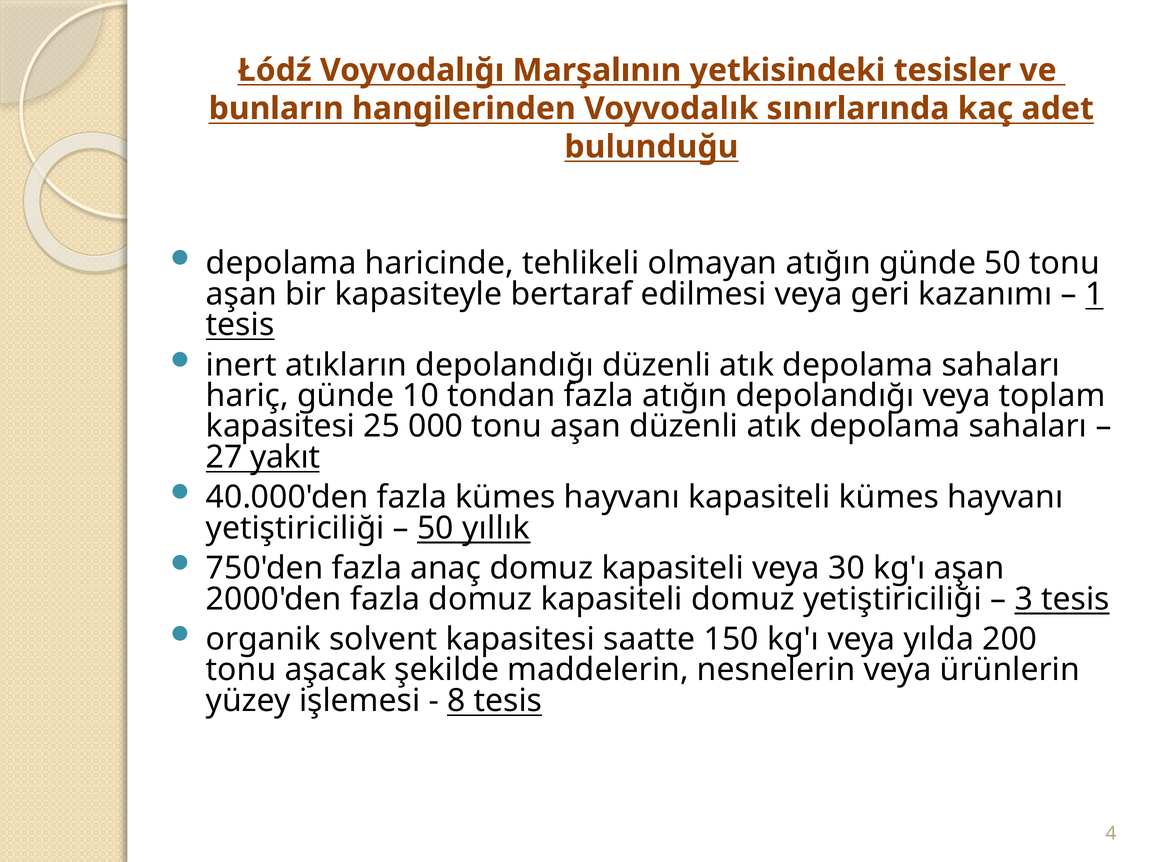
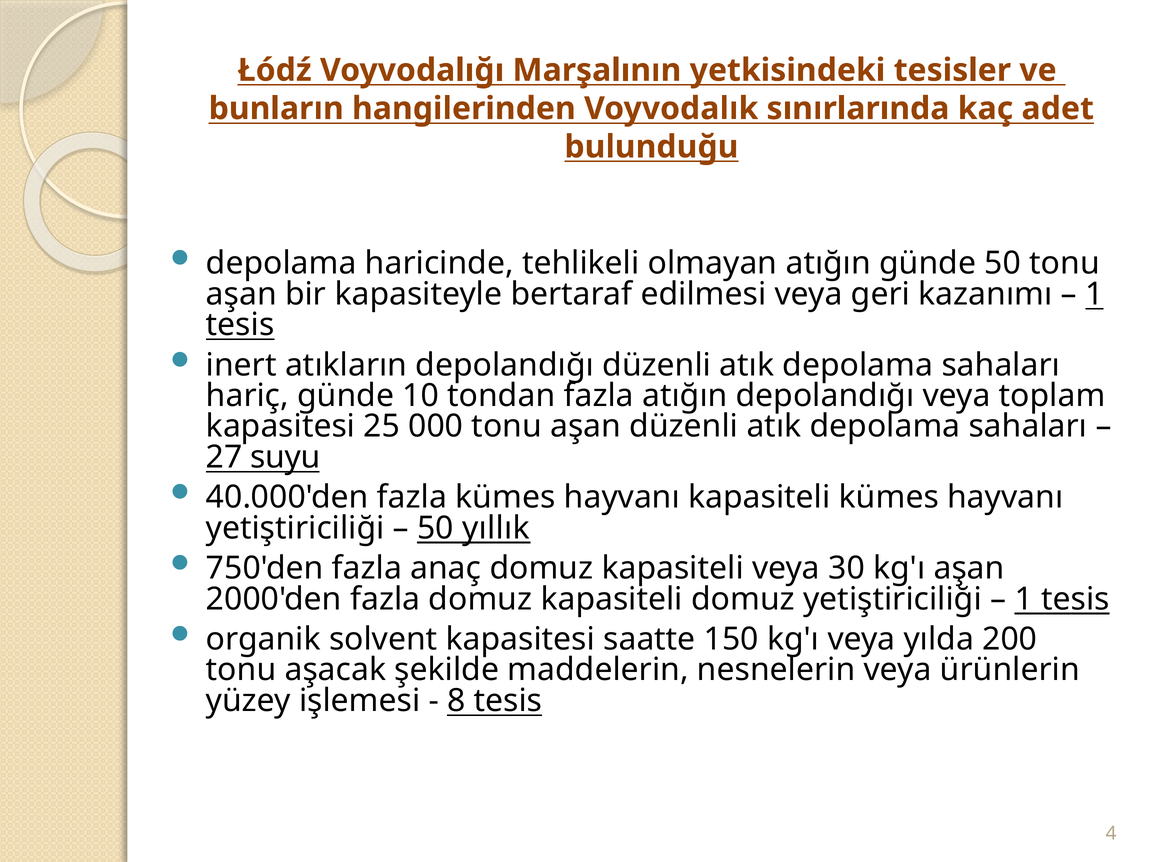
yakıt: yakıt -> suyu
3 at (1024, 599): 3 -> 1
